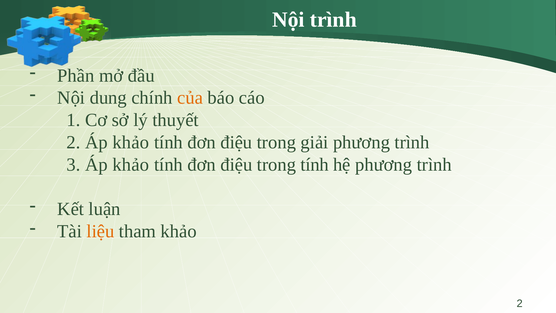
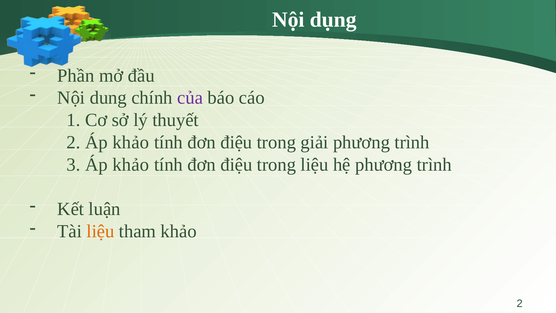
Nội trình: trình -> dụng
của colour: orange -> purple
trong tính: tính -> liệu
